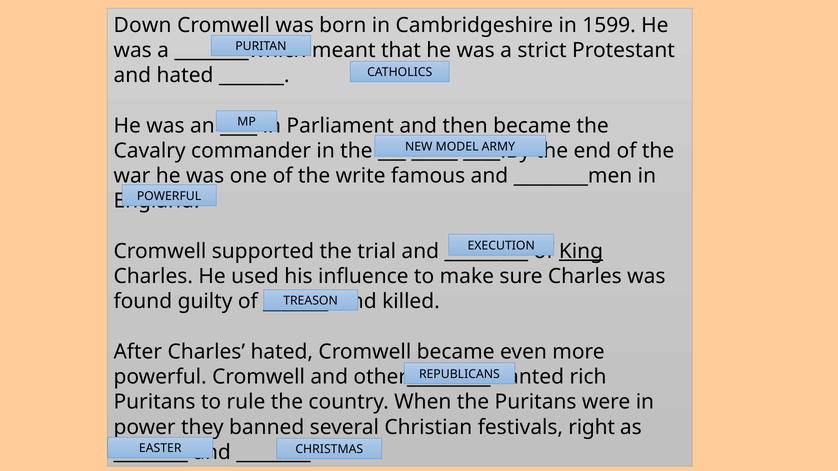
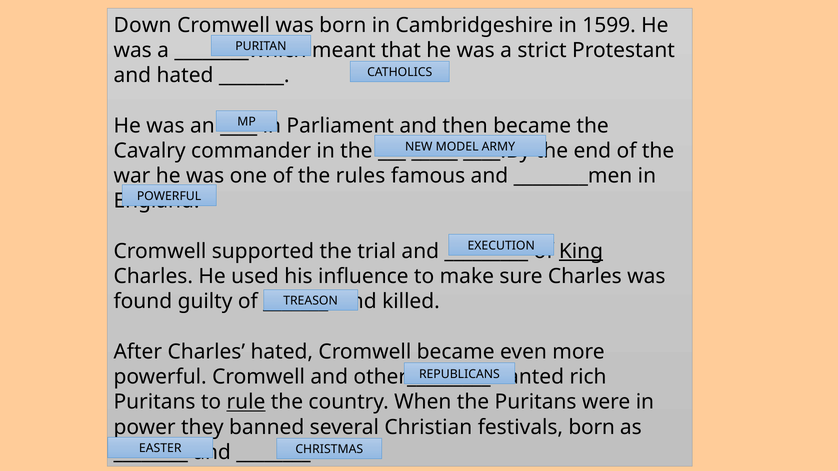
write: write -> rules
rule underline: none -> present
festivals right: right -> born
